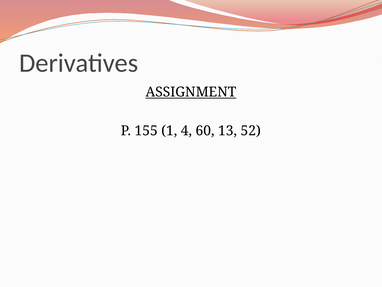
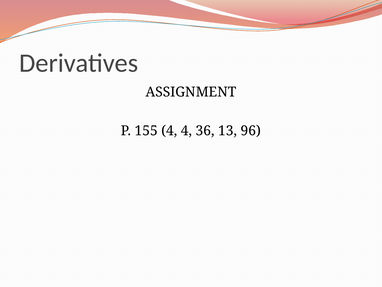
ASSIGNMENT underline: present -> none
155 1: 1 -> 4
60: 60 -> 36
52: 52 -> 96
